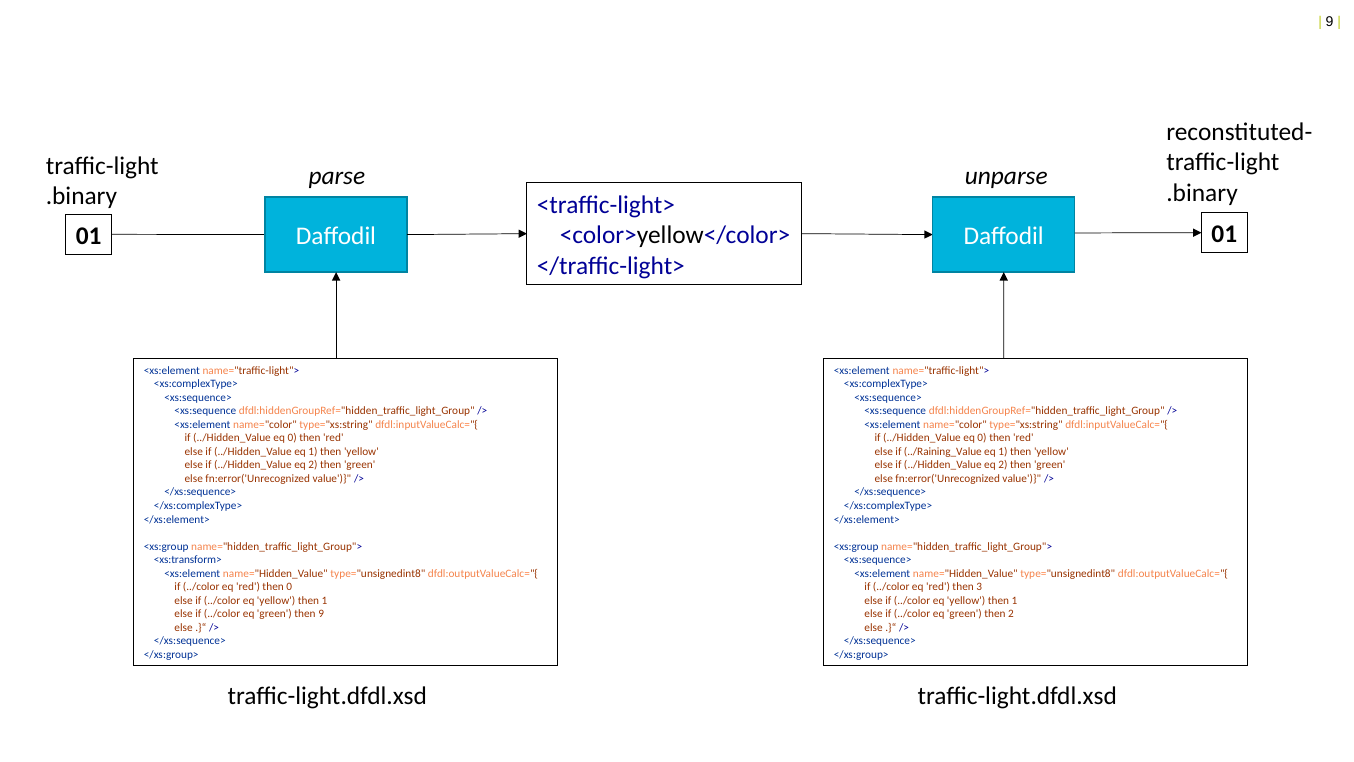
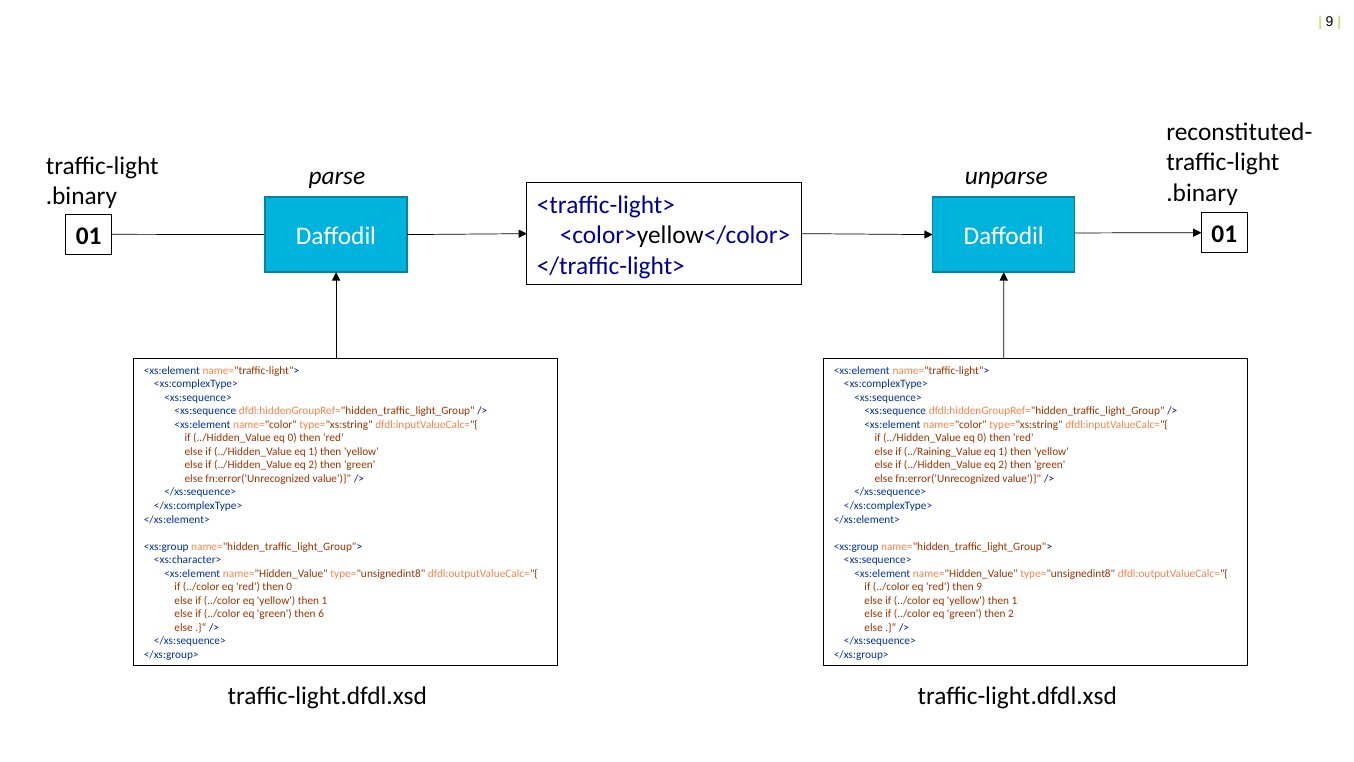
<xs:transform>: <xs:transform> -> <xs:character>
then 3: 3 -> 9
then 9: 9 -> 6
